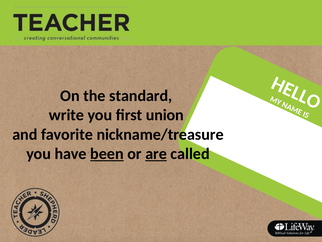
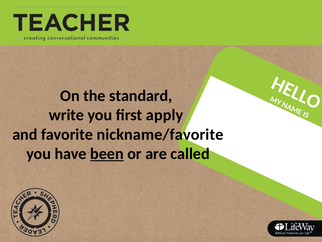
union: union -> apply
nickname/treasure: nickname/treasure -> nickname/favorite
are underline: present -> none
